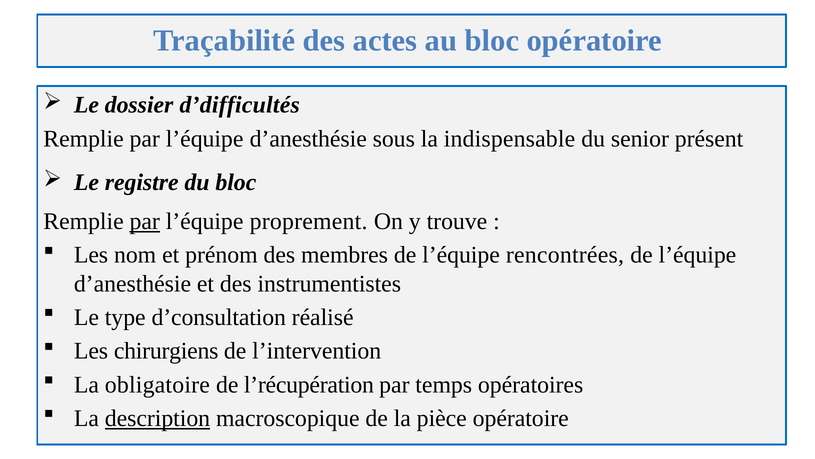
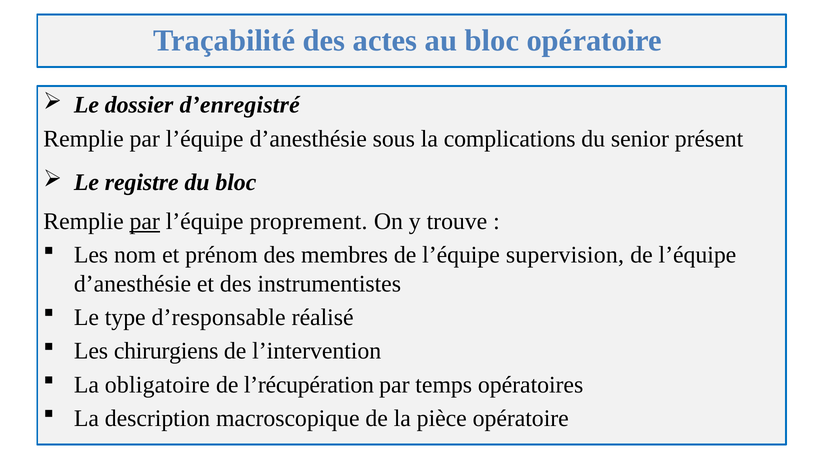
d’difficultés: d’difficultés -> d’enregistré
indispensable: indispensable -> complications
rencontrées: rencontrées -> supervision
d’consultation: d’consultation -> d’responsable
description underline: present -> none
